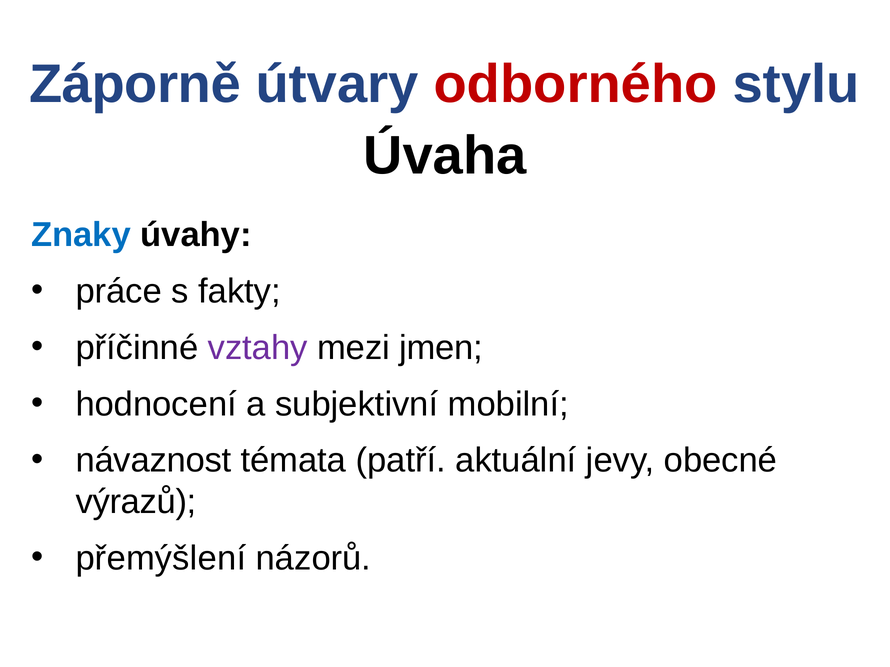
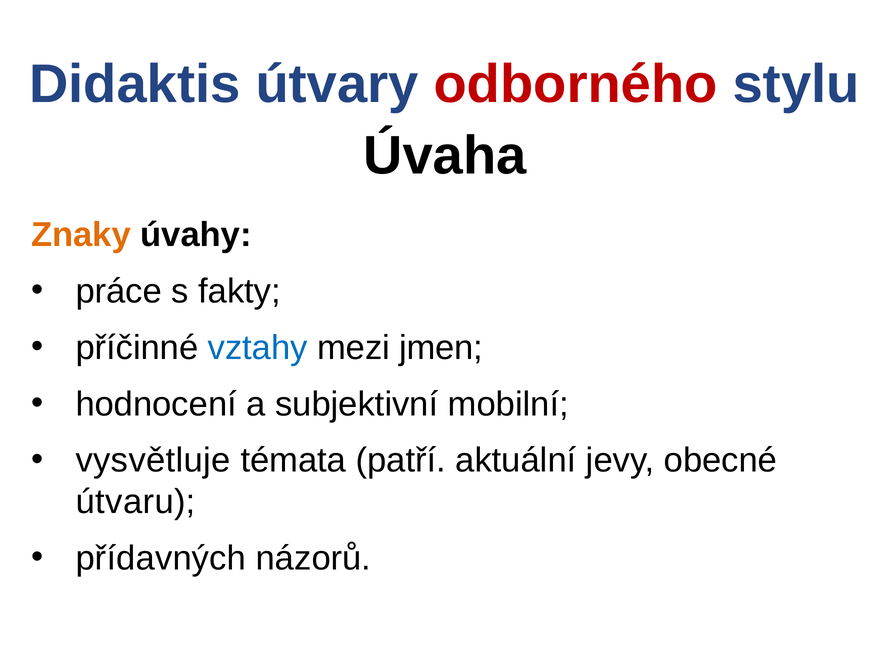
Záporně: Záporně -> Didaktis
Znaky colour: blue -> orange
vztahy colour: purple -> blue
návaznost: návaznost -> vysvětluje
výrazů: výrazů -> útvaru
přemýšlení: přemýšlení -> přídavných
